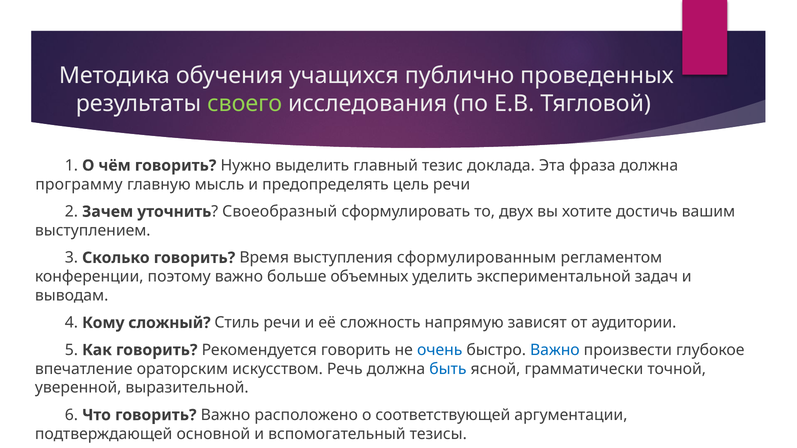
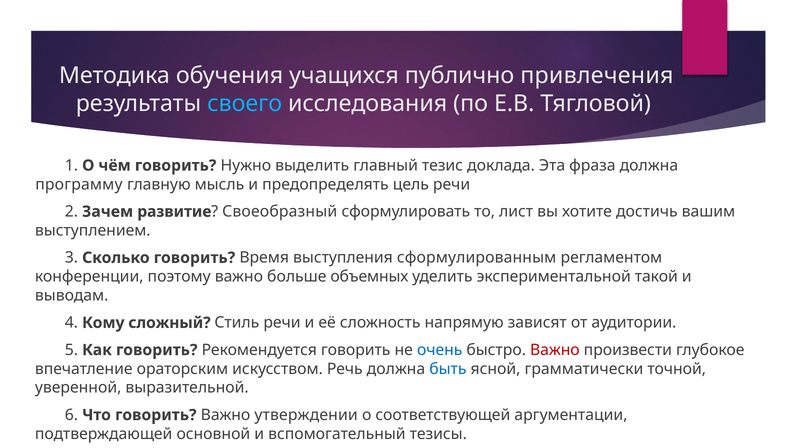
проведенных: проведенных -> привлечения
своего colour: light green -> light blue
уточнить: уточнить -> развитие
двух: двух -> лист
задач: задач -> такой
Важно at (555, 350) colour: blue -> red
расположено: расположено -> утверждении
